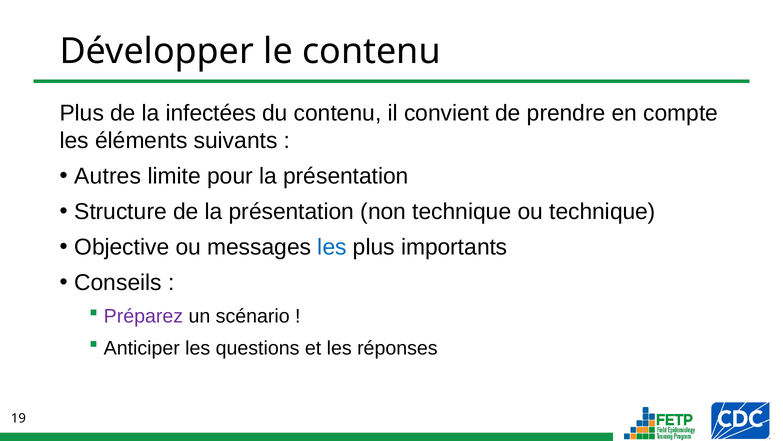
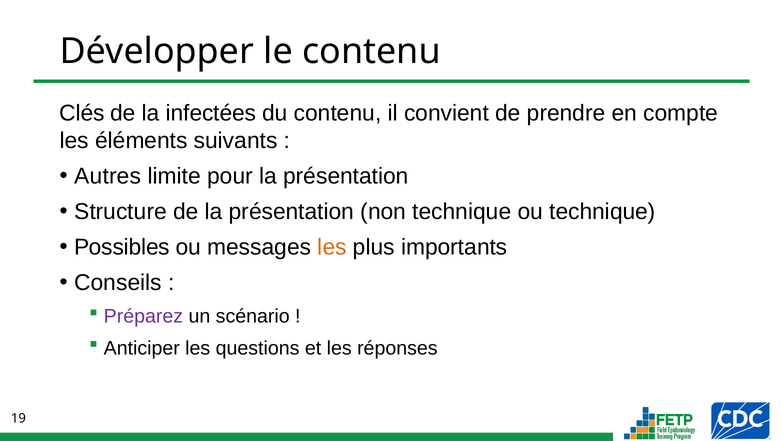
Plus at (82, 113): Plus -> Clés
Objective: Objective -> Possibles
les at (332, 247) colour: blue -> orange
